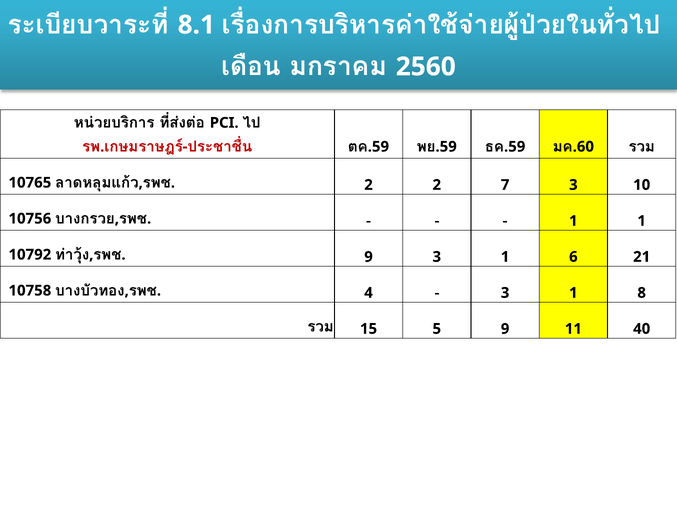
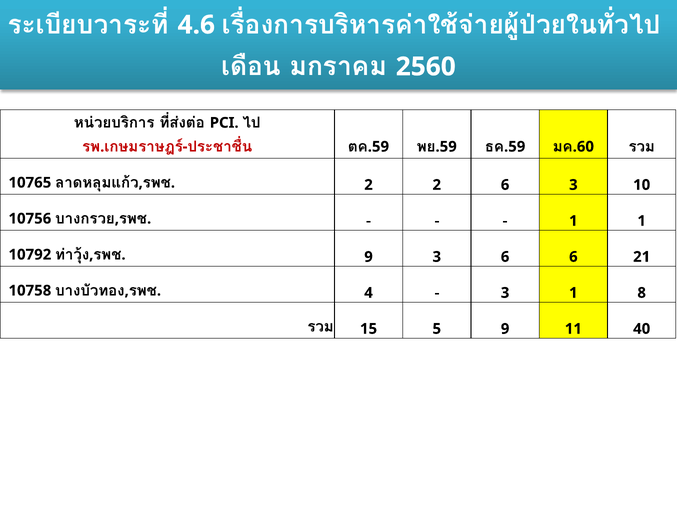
8.1: 8.1 -> 4.6
2 7: 7 -> 6
9 3 1: 1 -> 6
